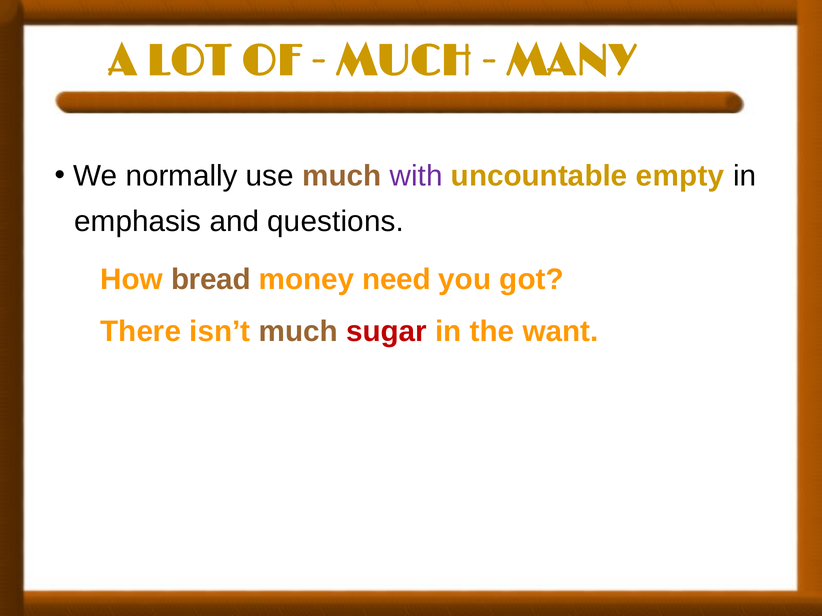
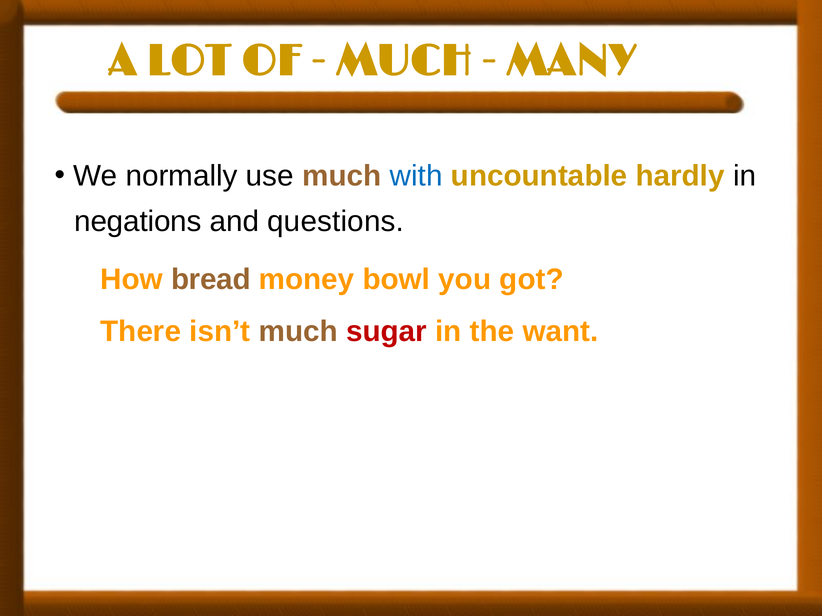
with colour: purple -> blue
empty: empty -> hardly
emphasis: emphasis -> negations
need: need -> bowl
